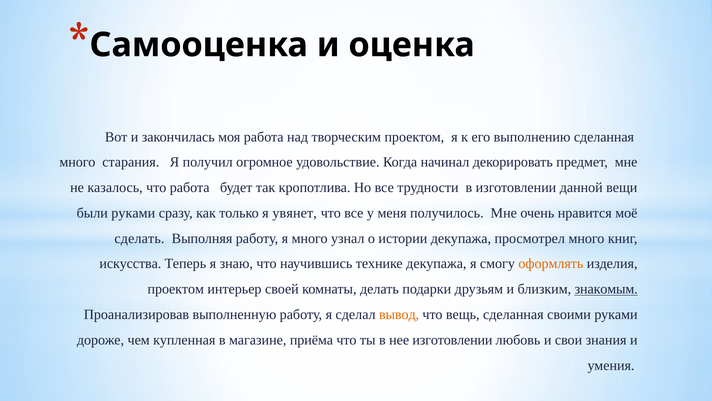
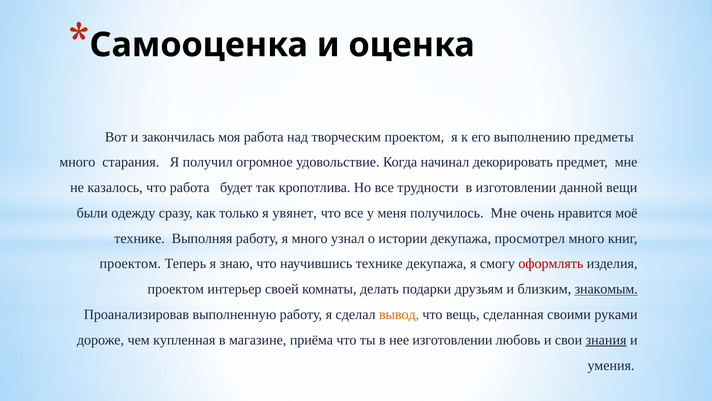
выполнению сделанная: сделанная -> предметы
были руками: руками -> одежду
сделать at (139, 238): сделать -> технике
искусства at (130, 263): искусства -> проектом
оформлять colour: orange -> red
знания underline: none -> present
